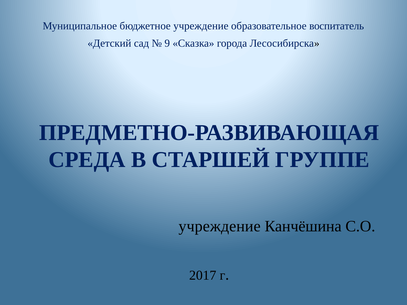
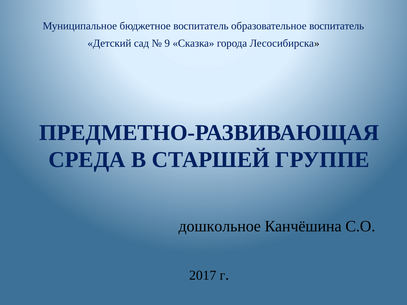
бюджетное учреждение: учреждение -> воспитатель
учреждение at (220, 226): учреждение -> дошкольное
